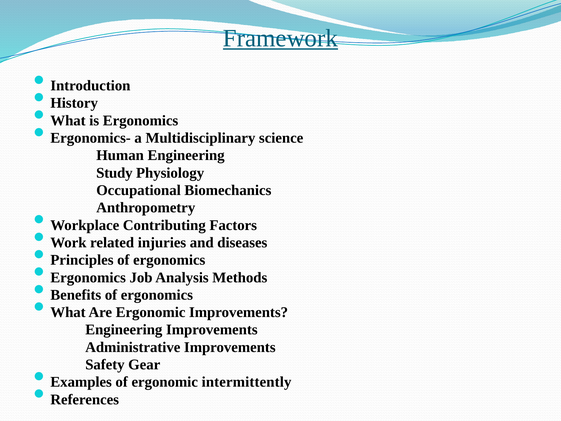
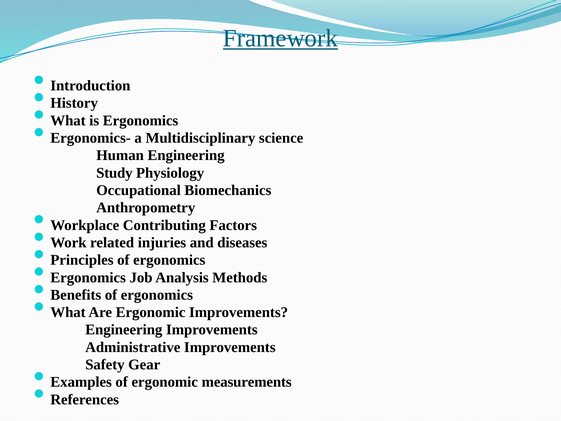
intermittently: intermittently -> measurements
